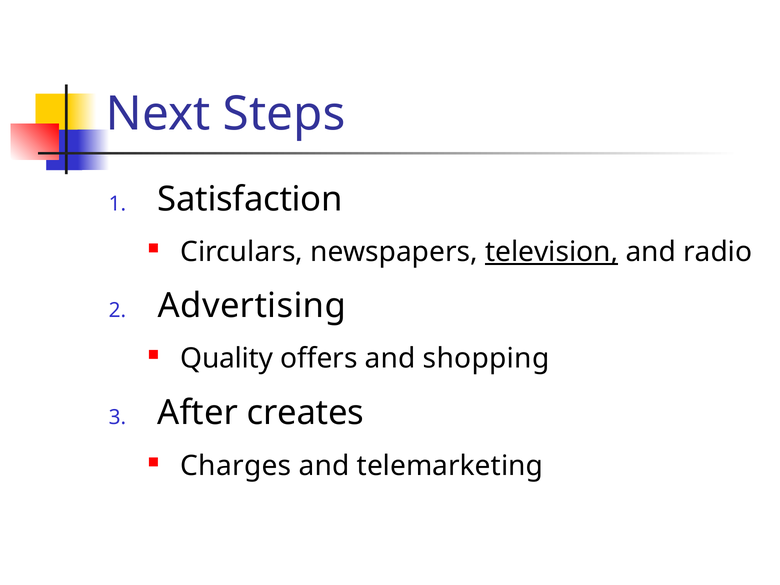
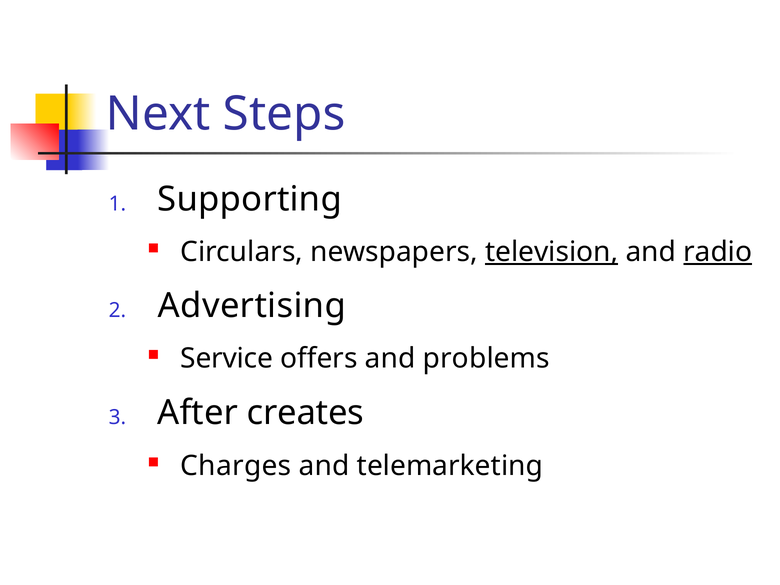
Satisfaction: Satisfaction -> Supporting
radio underline: none -> present
Quality: Quality -> Service
shopping: shopping -> problems
